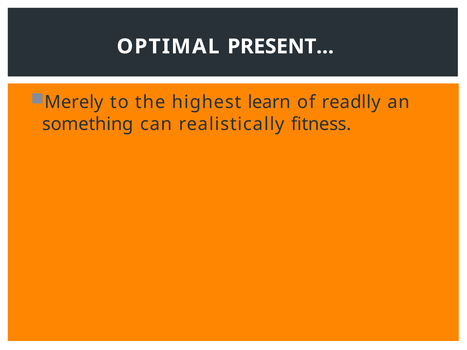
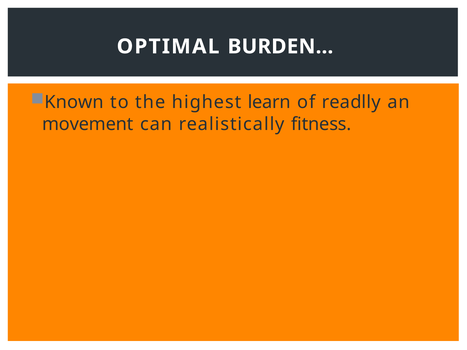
PRESENT…: PRESENT… -> BURDEN…
Merely: Merely -> Known
something: something -> movement
